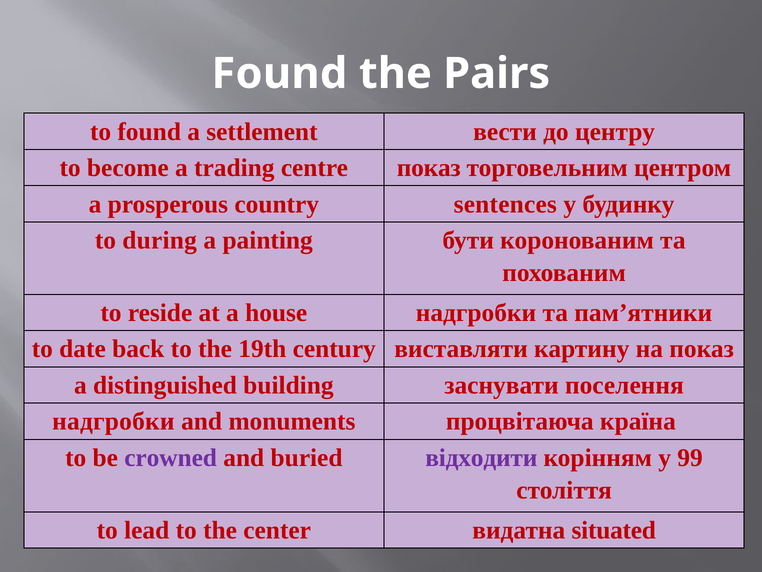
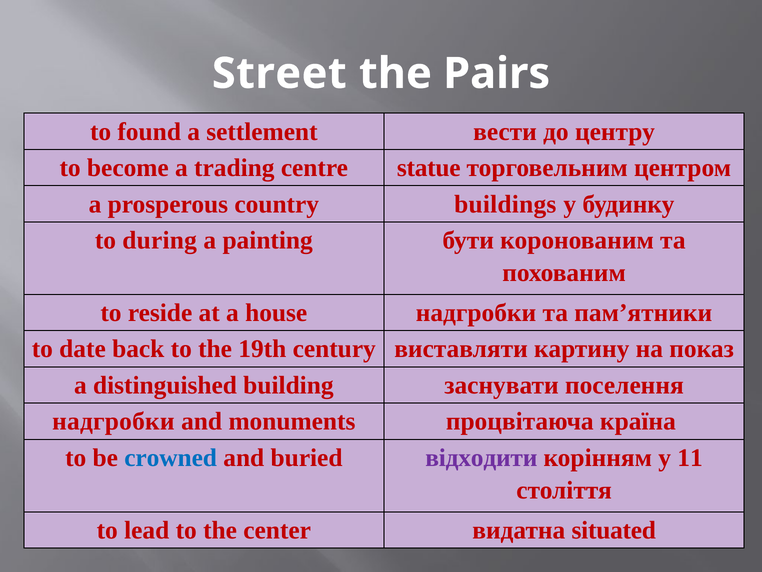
Found at (279, 74): Found -> Street
centre показ: показ -> statue
sentences: sentences -> buildings
crowned colour: purple -> blue
99: 99 -> 11
